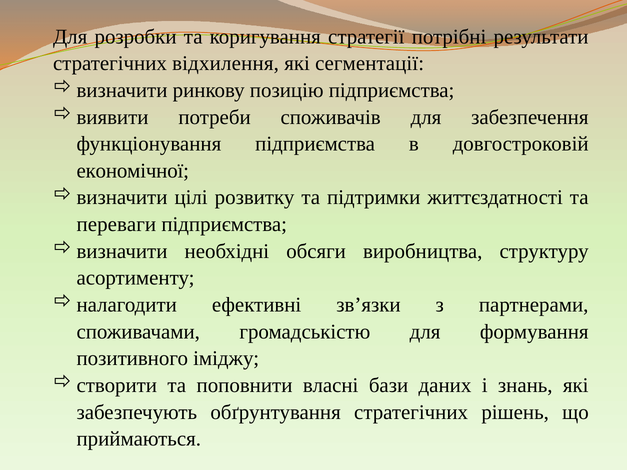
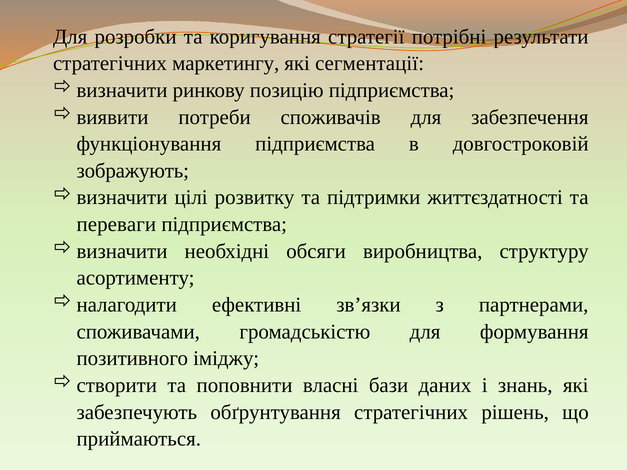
відхилення: відхилення -> маркетингу
економічної: економічної -> зображують
